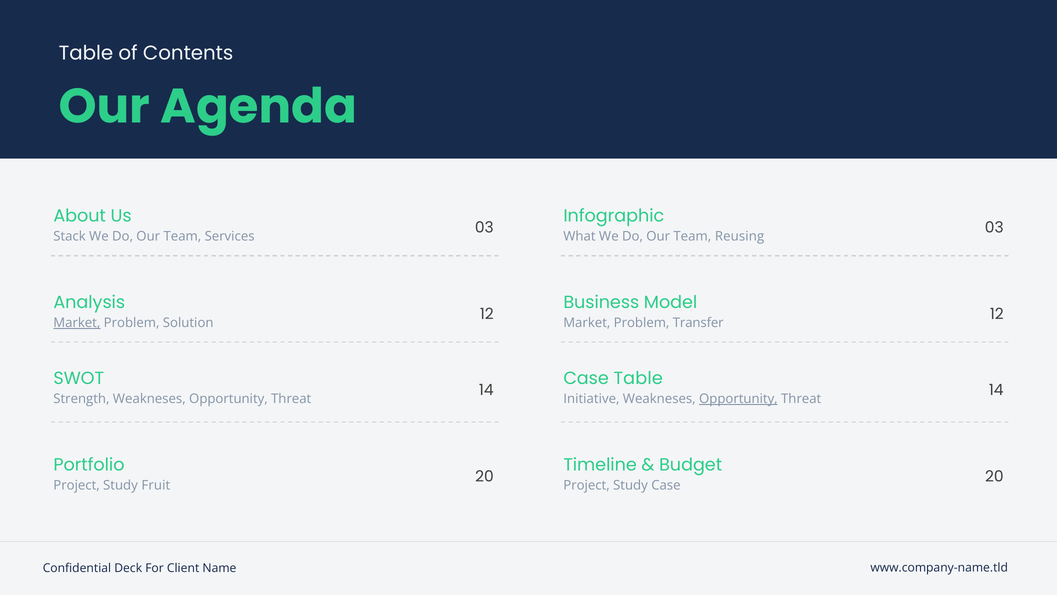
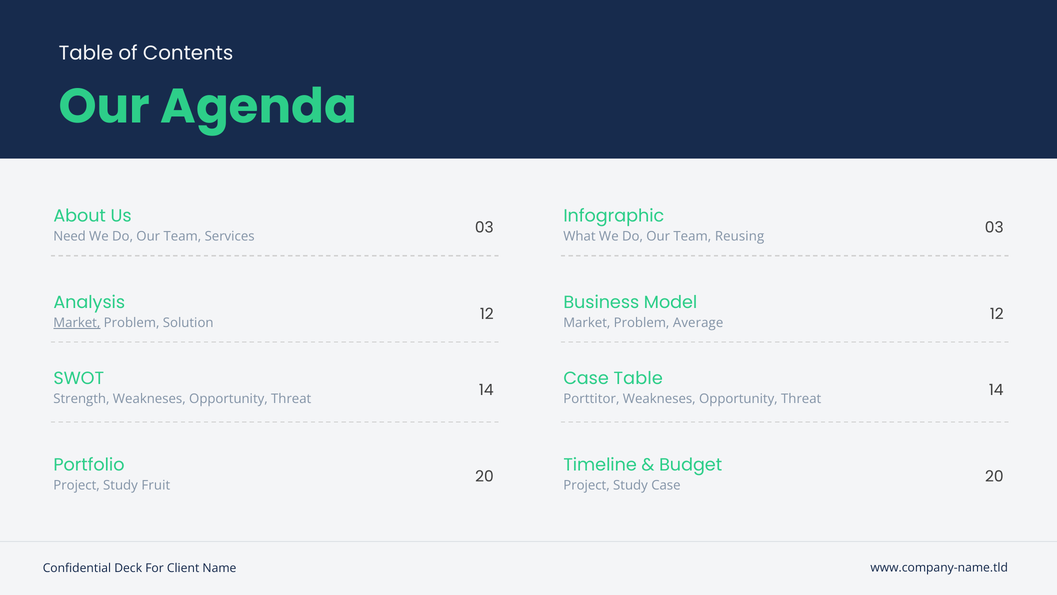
Stack: Stack -> Need
Transfer: Transfer -> Average
Initiative: Initiative -> Porttitor
Opportunity at (738, 399) underline: present -> none
